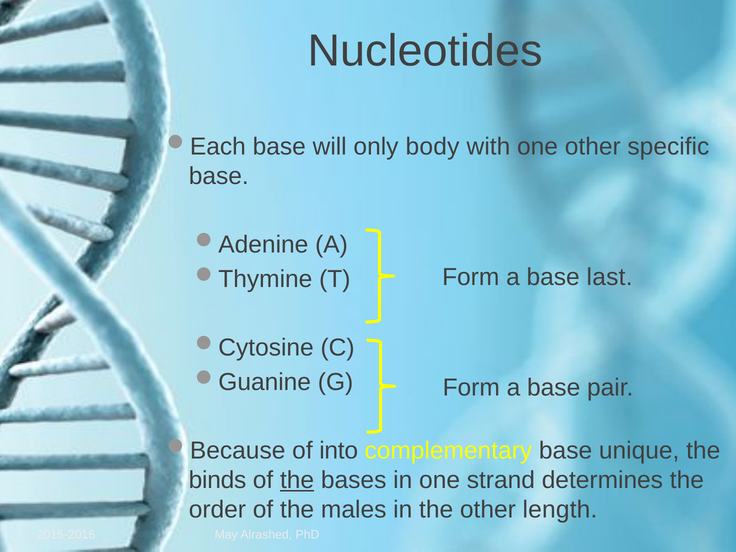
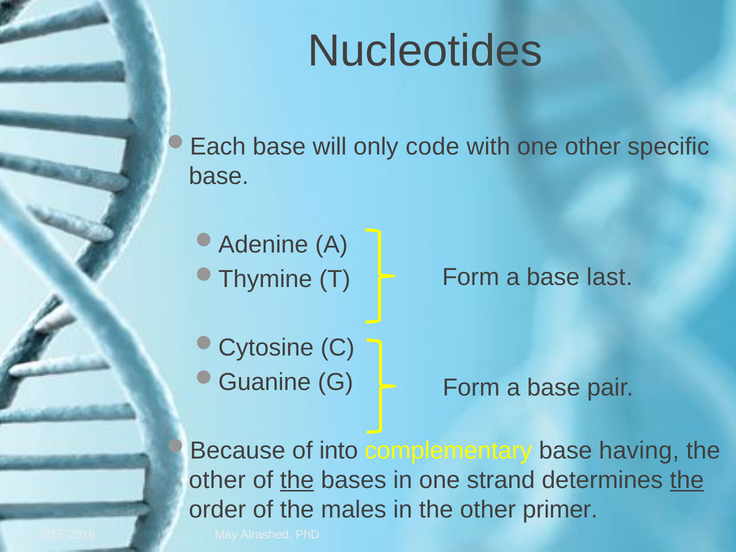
body: body -> code
unique: unique -> having
binds at (218, 480): binds -> other
the at (687, 480) underline: none -> present
length: length -> primer
